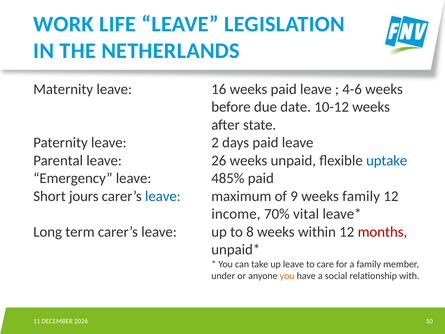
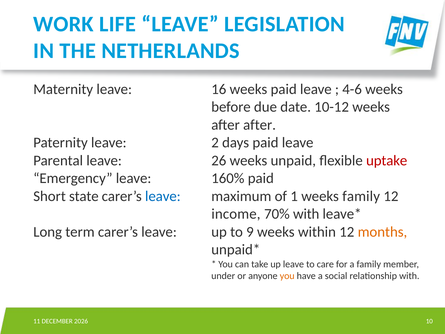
after state: state -> after
uptake colour: blue -> red
485%: 485% -> 160%
jours: jours -> state
9: 9 -> 1
70% vital: vital -> with
8: 8 -> 9
months colour: red -> orange
